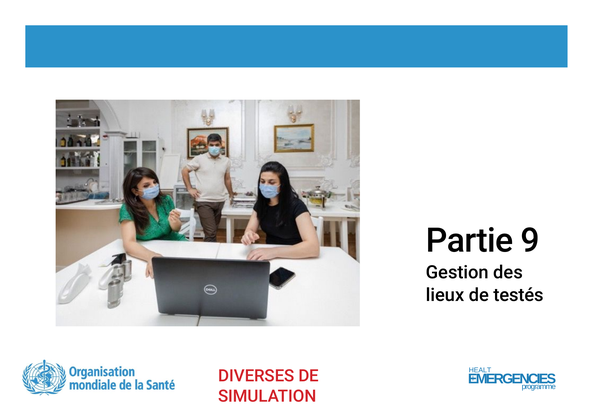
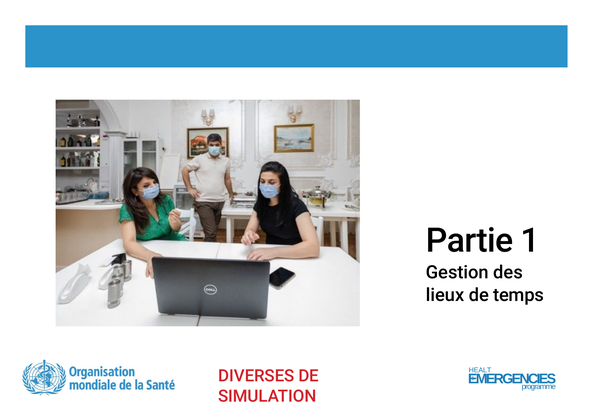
9: 9 -> 1
testés: testés -> temps
